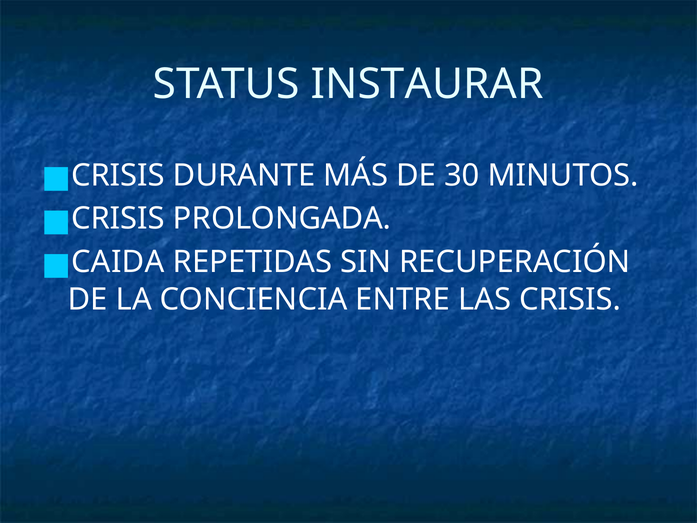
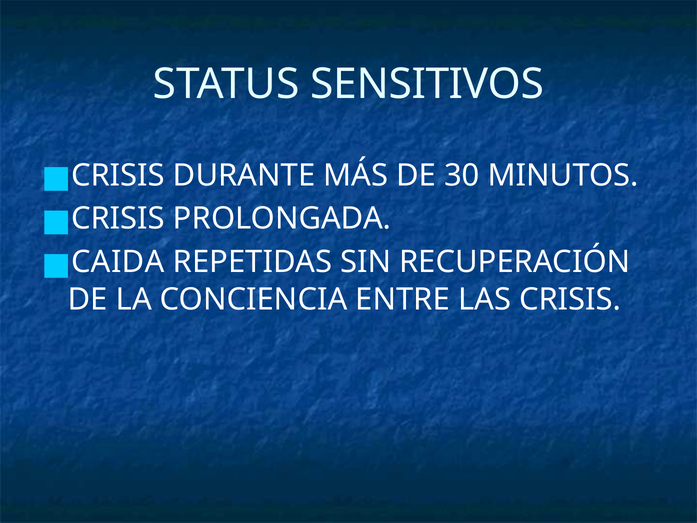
INSTAURAR: INSTAURAR -> SENSITIVOS
